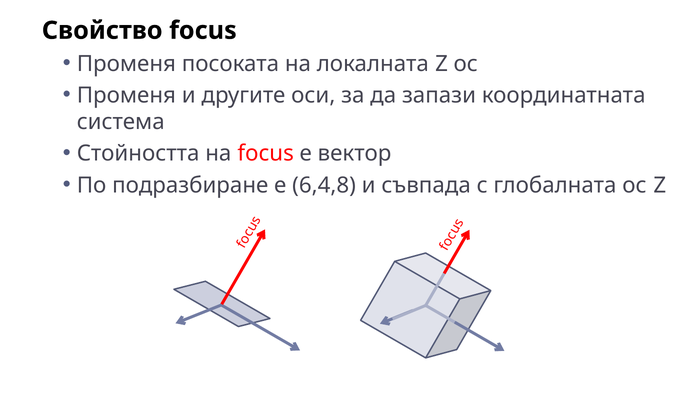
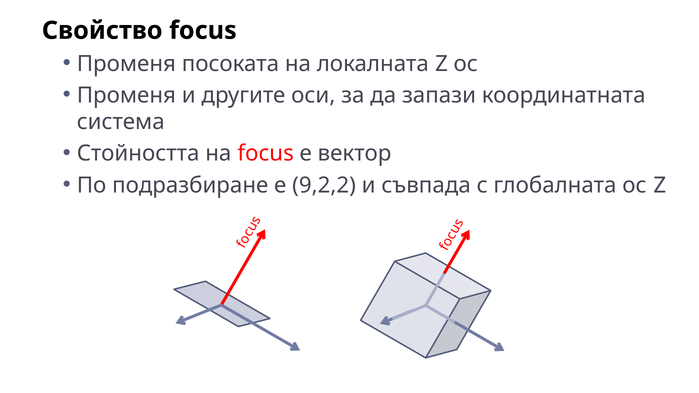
6,4,8: 6,4,8 -> 9,2,2
